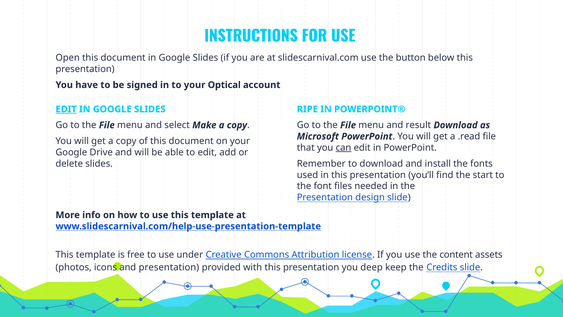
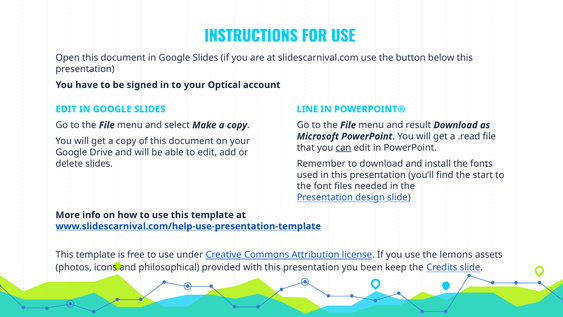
EDIT at (66, 109) underline: present -> none
RIPE: RIPE -> LINE
content: content -> lemons
and presentation: presentation -> philosophical
deep: deep -> been
